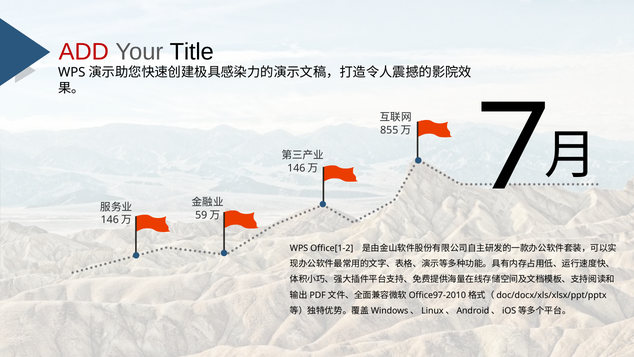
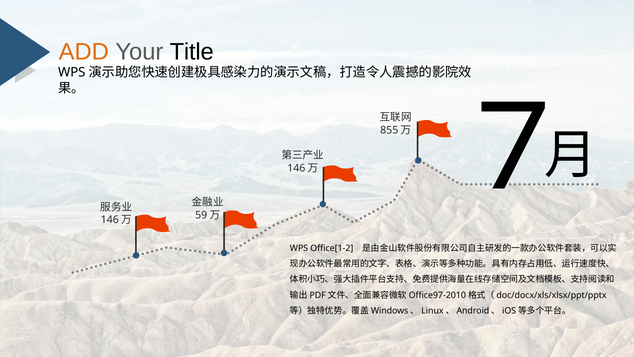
ADD colour: red -> orange
